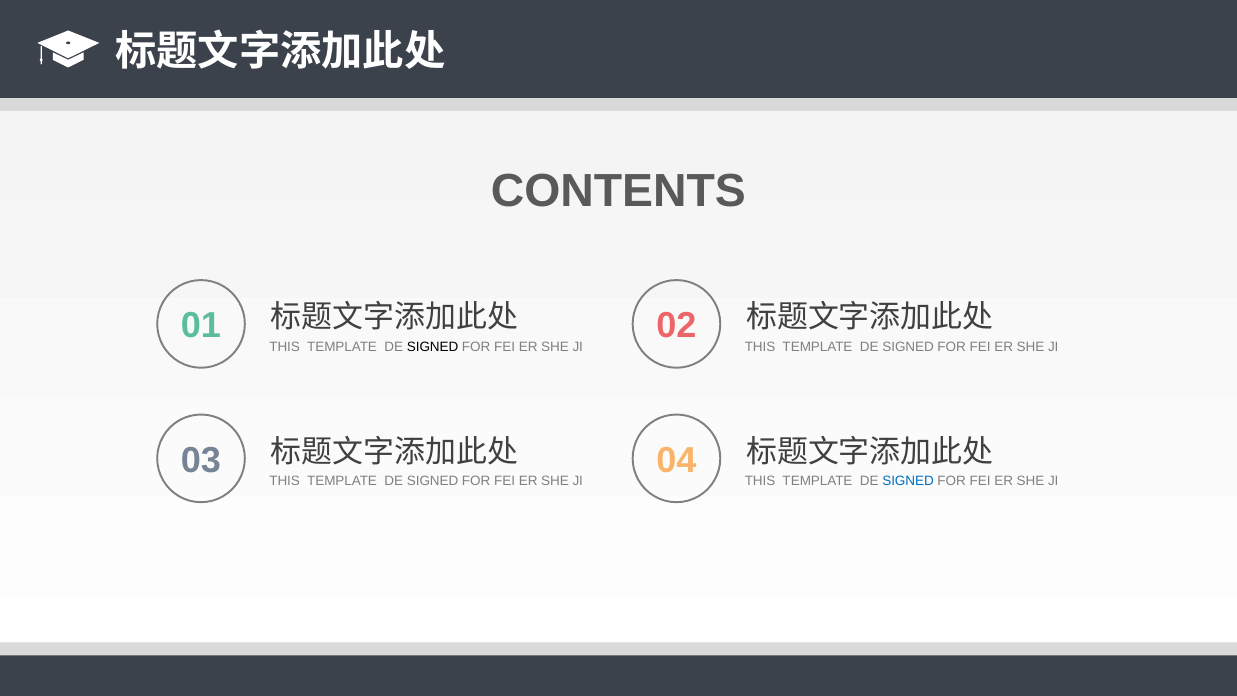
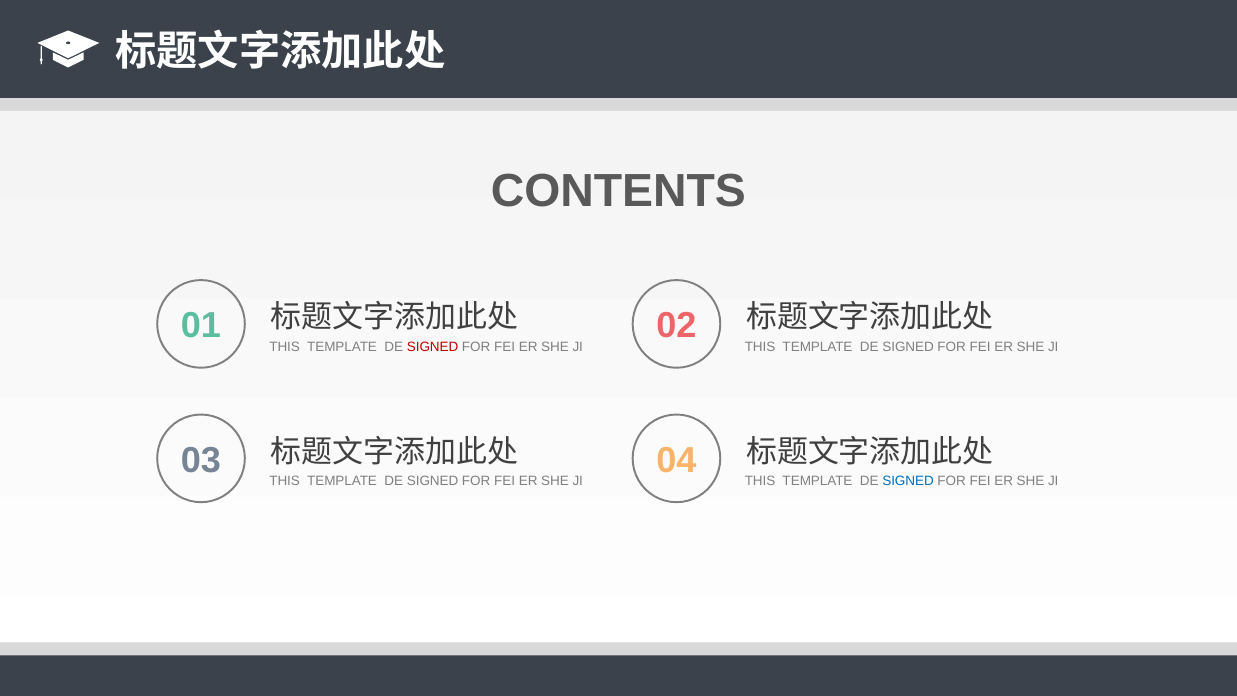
SIGNED at (433, 347) colour: black -> red
